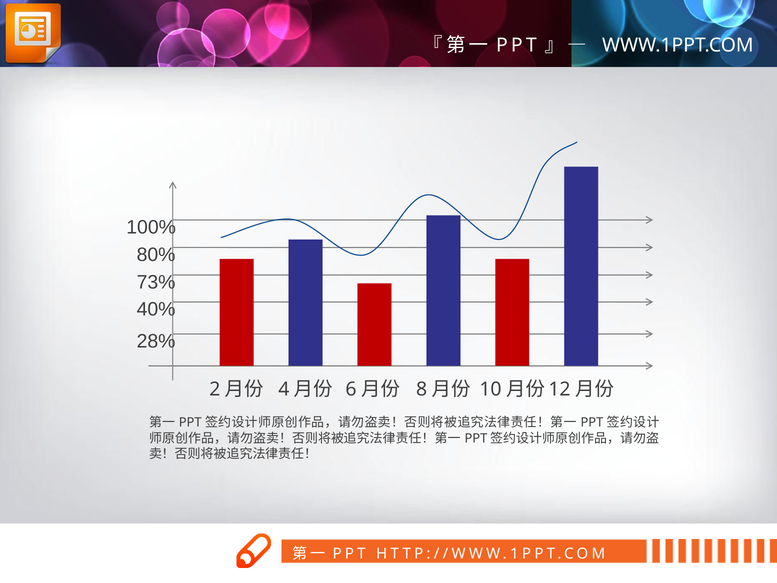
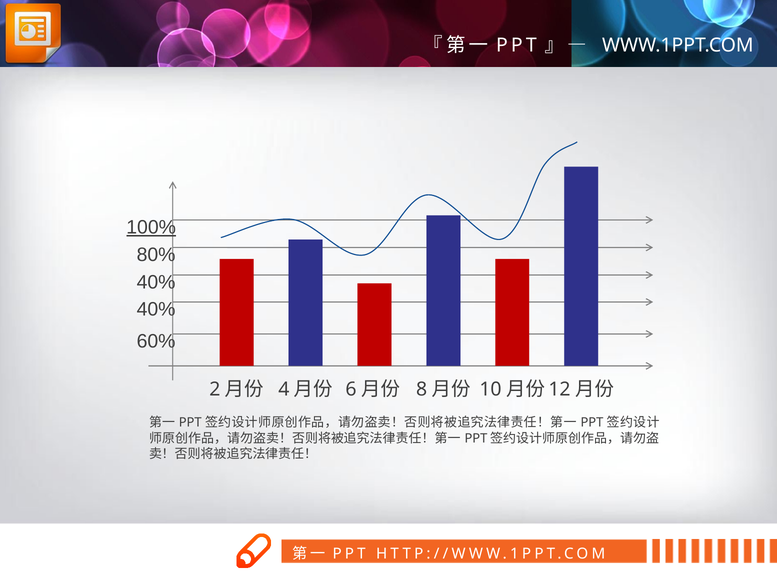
100% underline: none -> present
73% at (156, 282): 73% -> 40%
28%: 28% -> 60%
